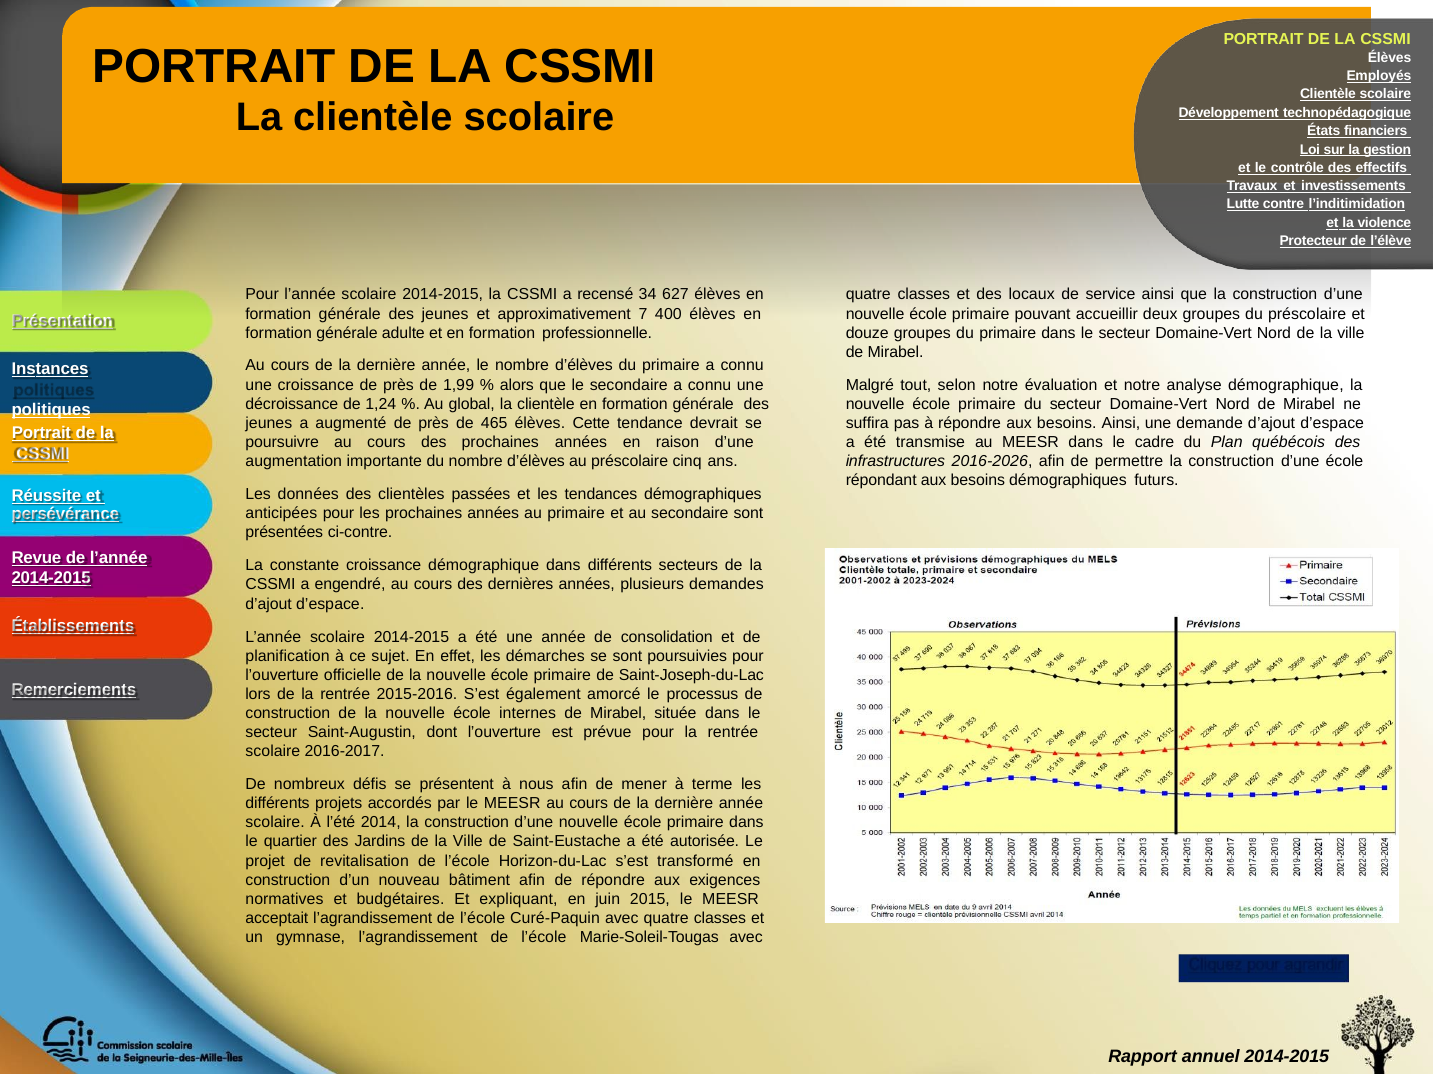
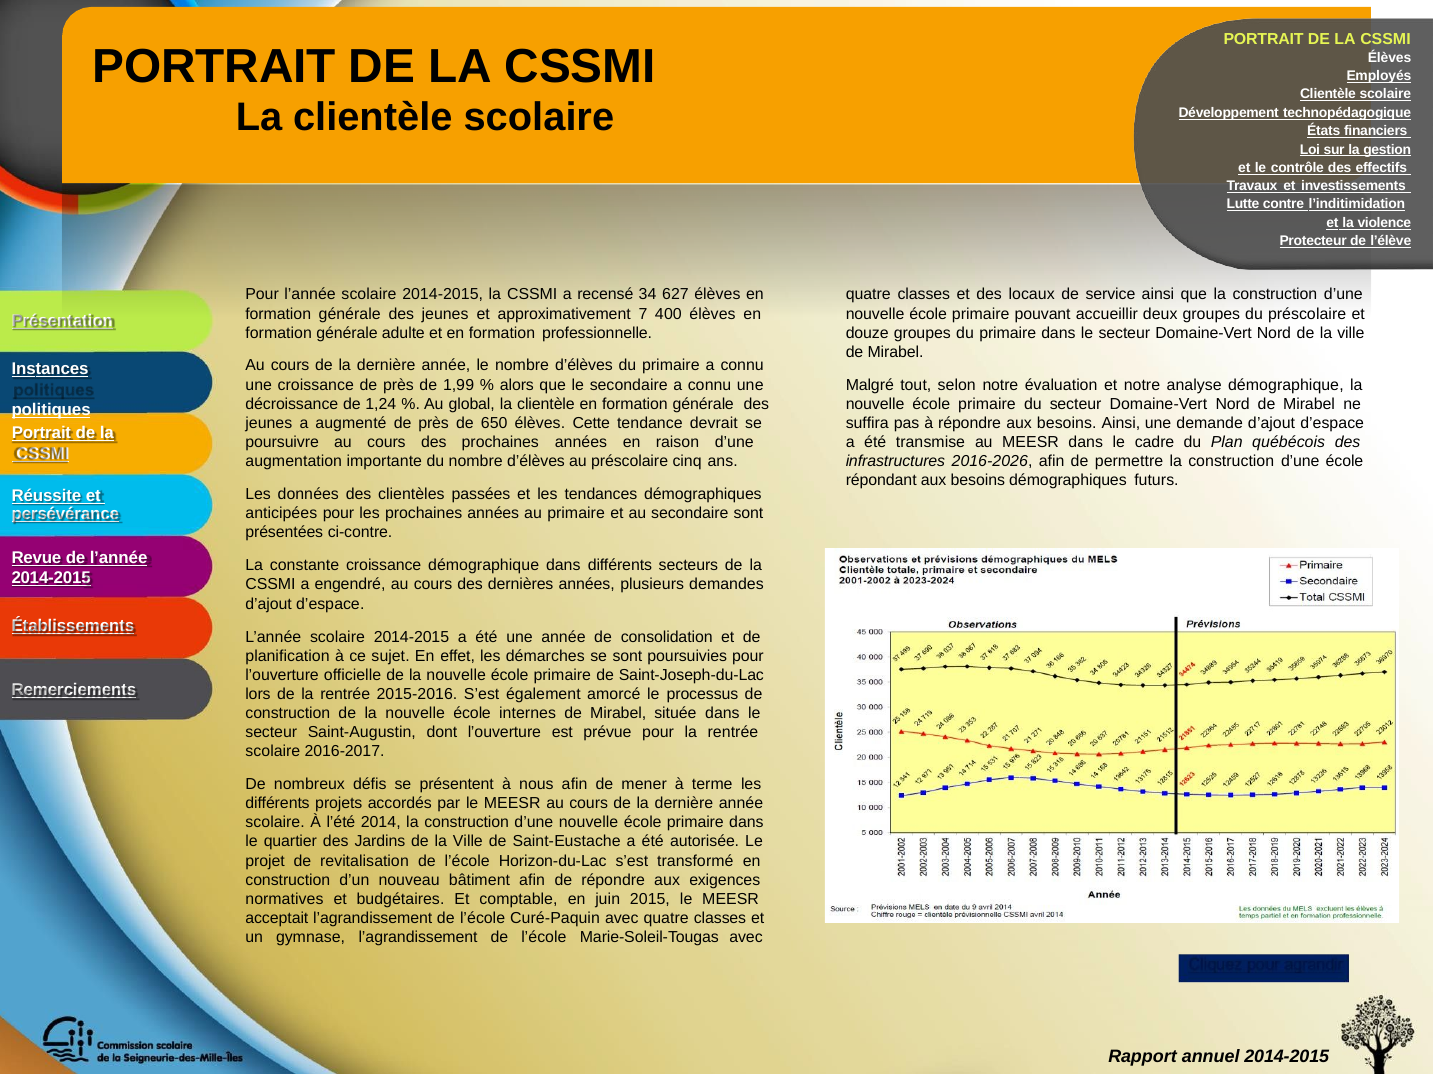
465: 465 -> 650
expliquant: expliquant -> comptable
